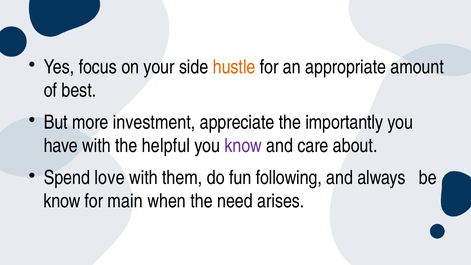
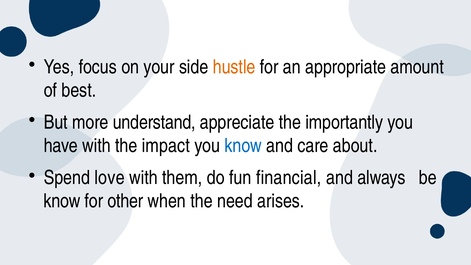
investment: investment -> understand
helpful: helpful -> impact
know at (243, 146) colour: purple -> blue
following: following -> financial
main: main -> other
